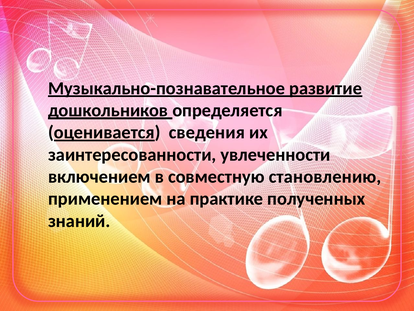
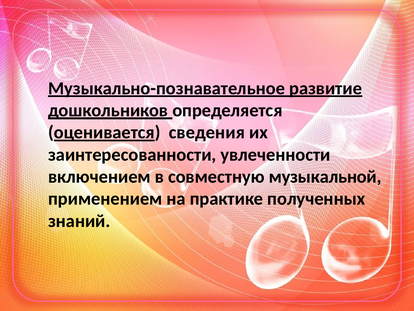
становлению: становлению -> музыкальной
